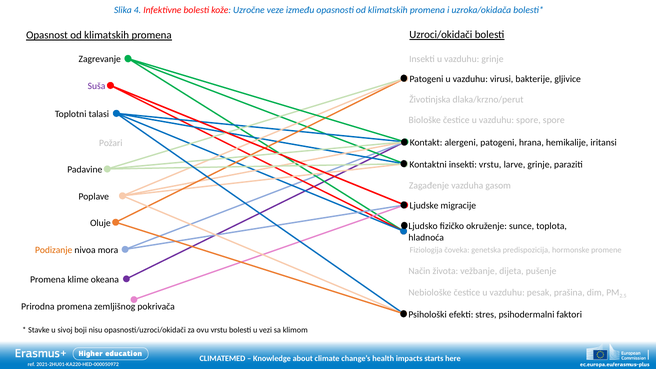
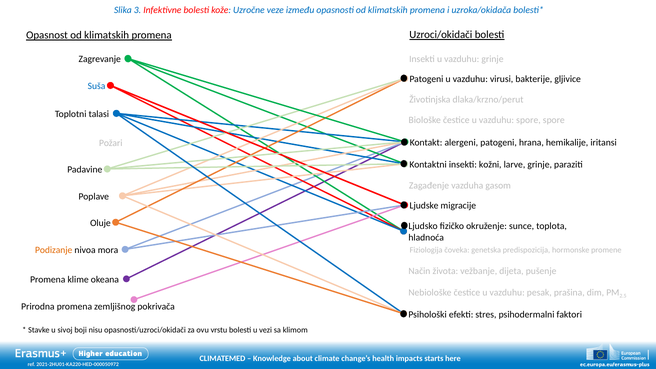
4: 4 -> 3
Suša colour: purple -> blue
insekti vrstu: vrstu -> kožni
